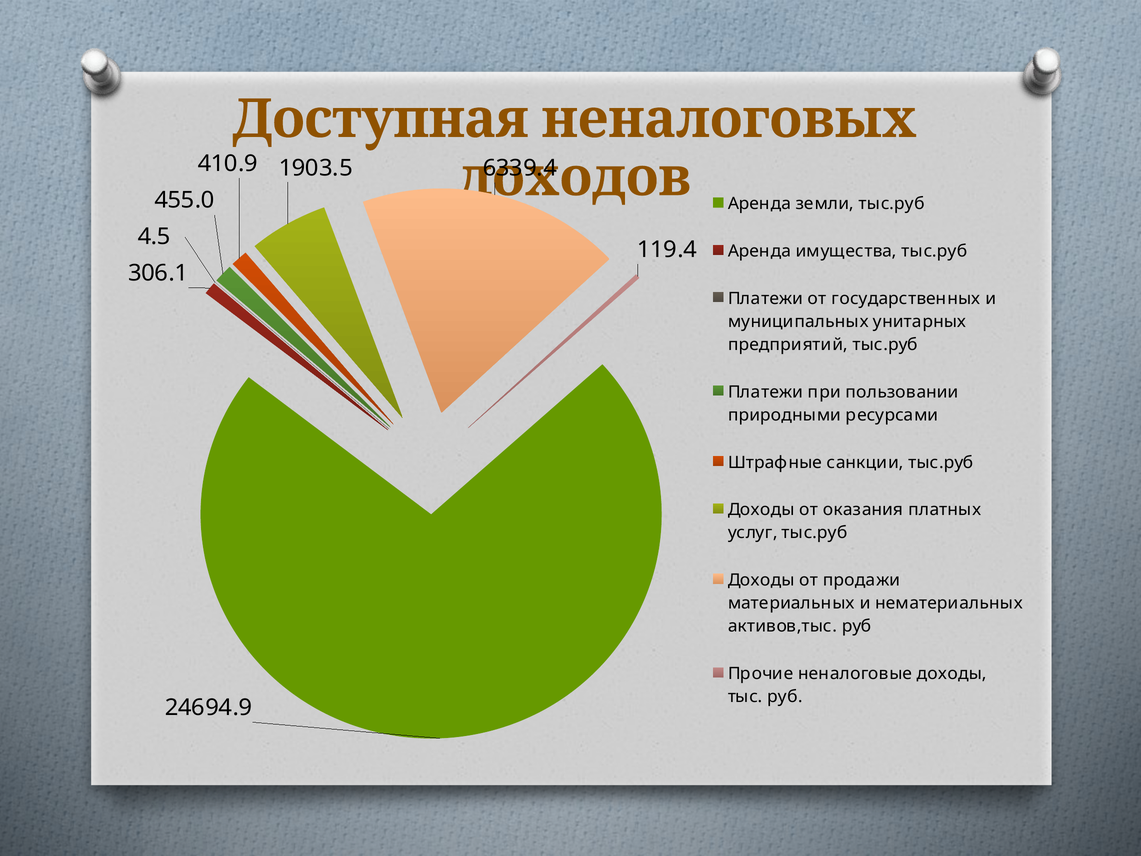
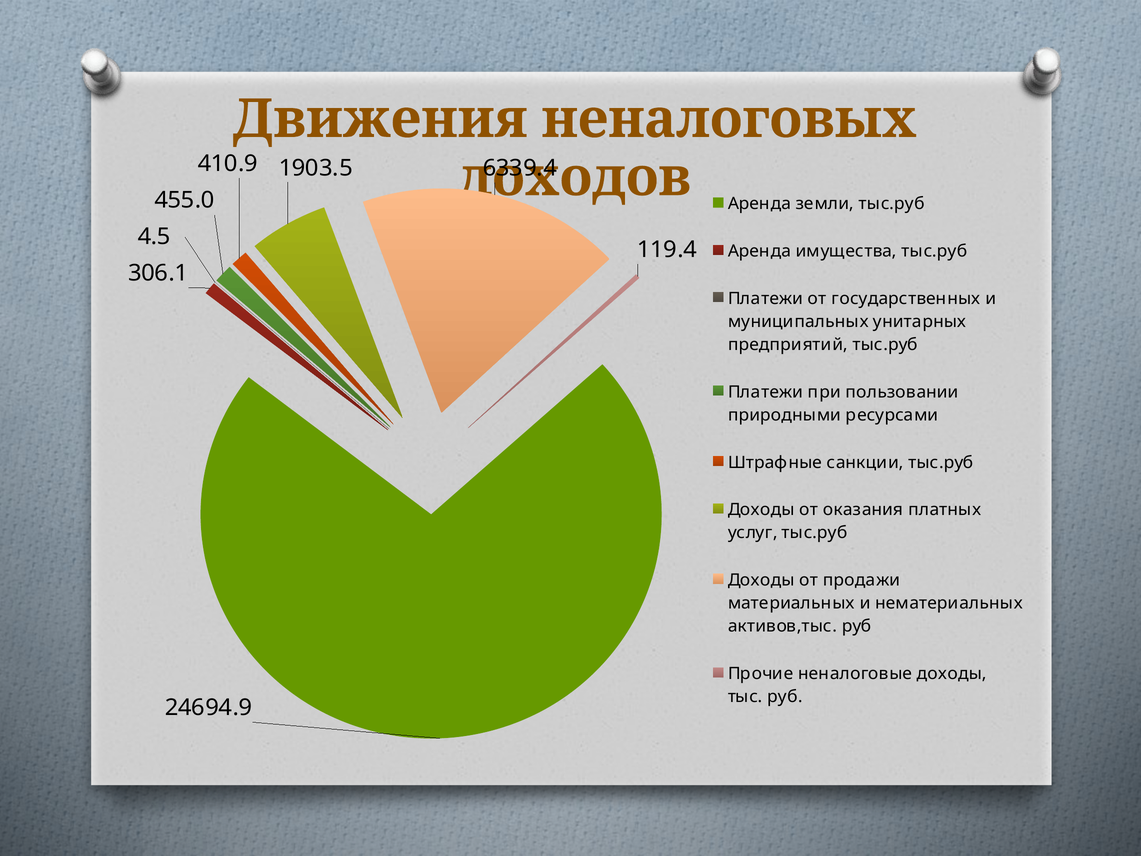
Доступная: Доступная -> Движения
